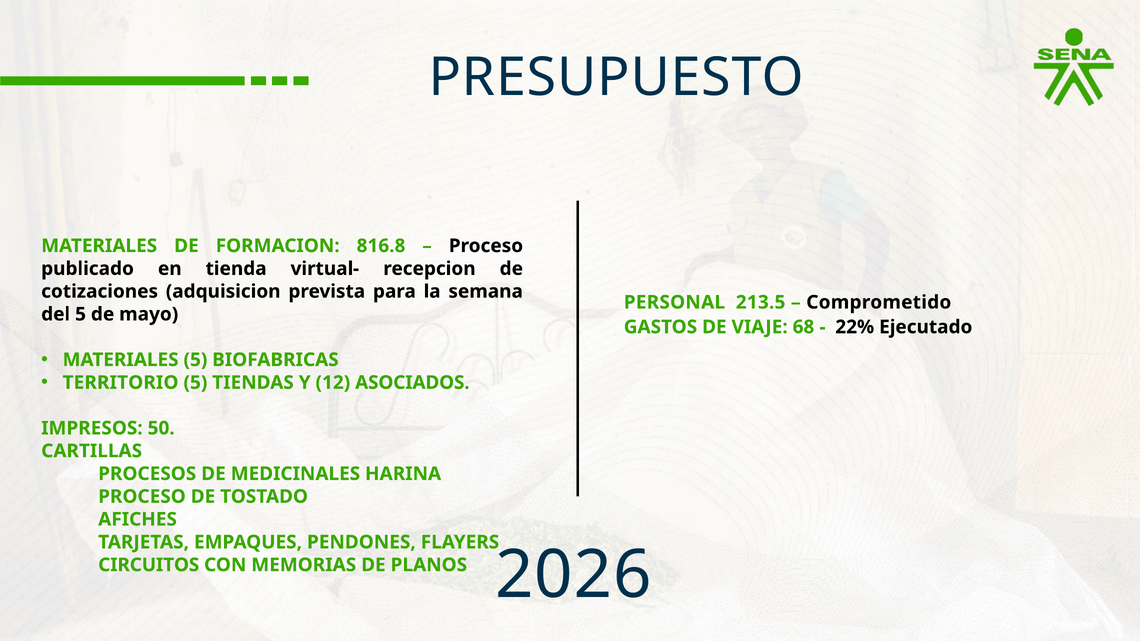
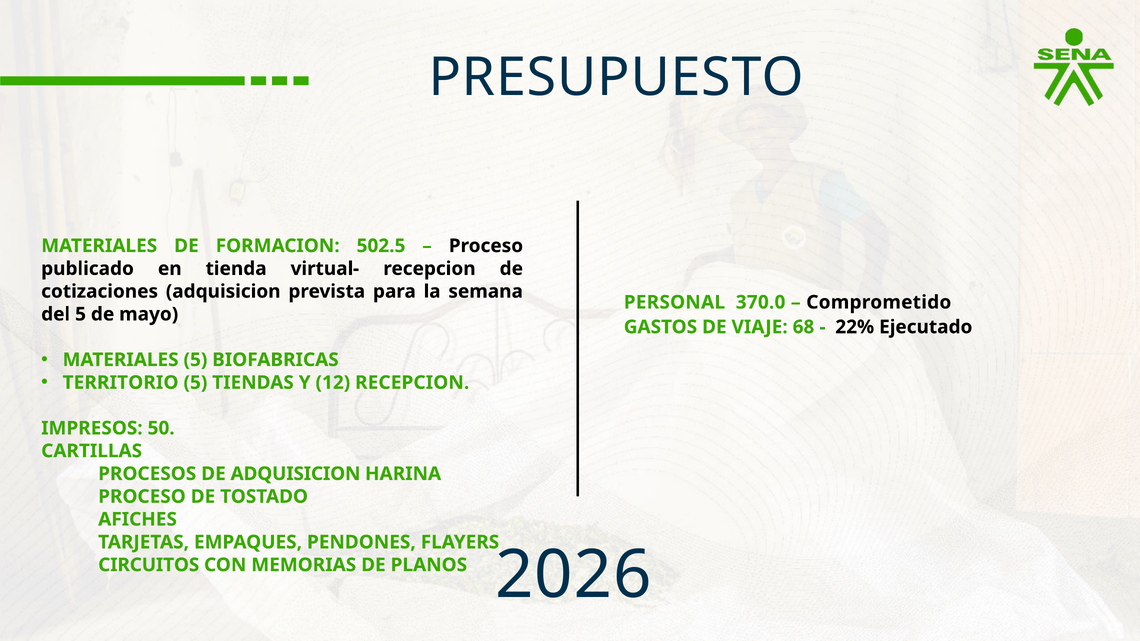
816.8: 816.8 -> 502.5
213.5: 213.5 -> 370.0
12 ASOCIADOS: ASOCIADOS -> RECEPCION
DE MEDICINALES: MEDICINALES -> ADQUISICION
